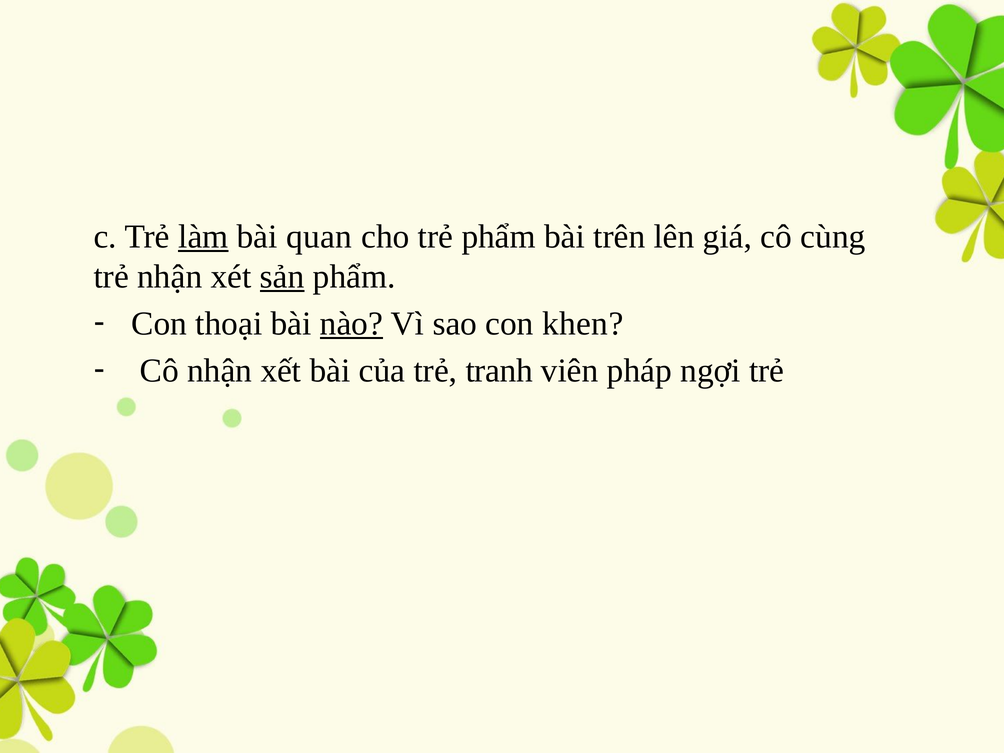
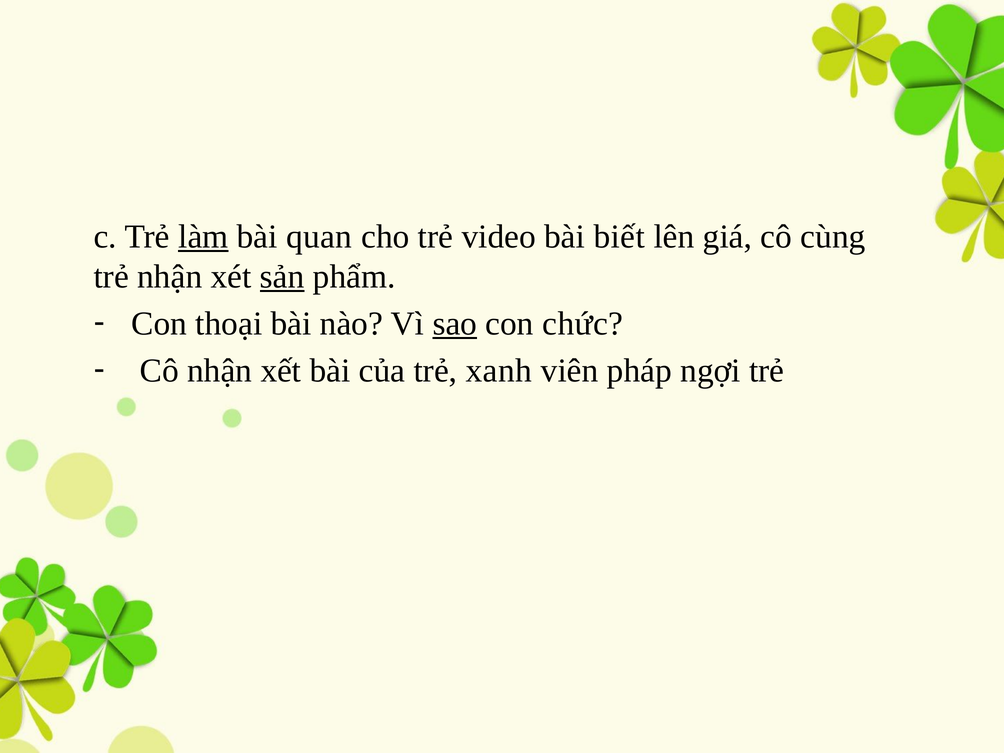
trẻ phẩm: phẩm -> video
trên: trên -> biết
nào underline: present -> none
sao underline: none -> present
khen: khen -> chức
tranh: tranh -> xanh
